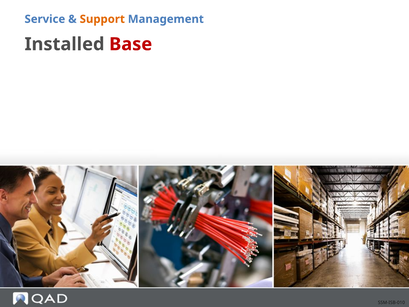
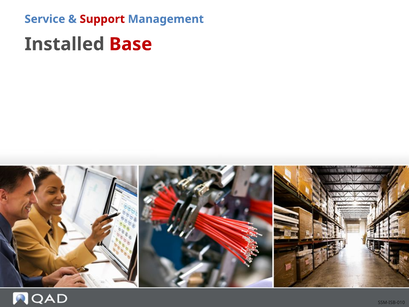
Support colour: orange -> red
